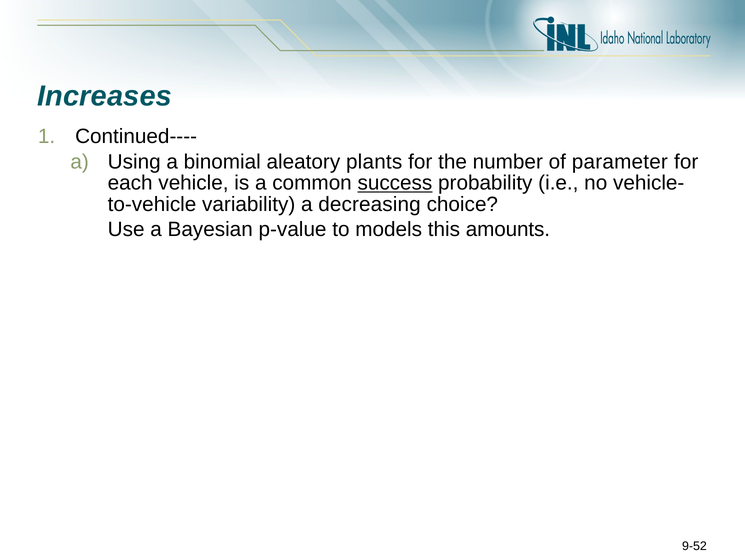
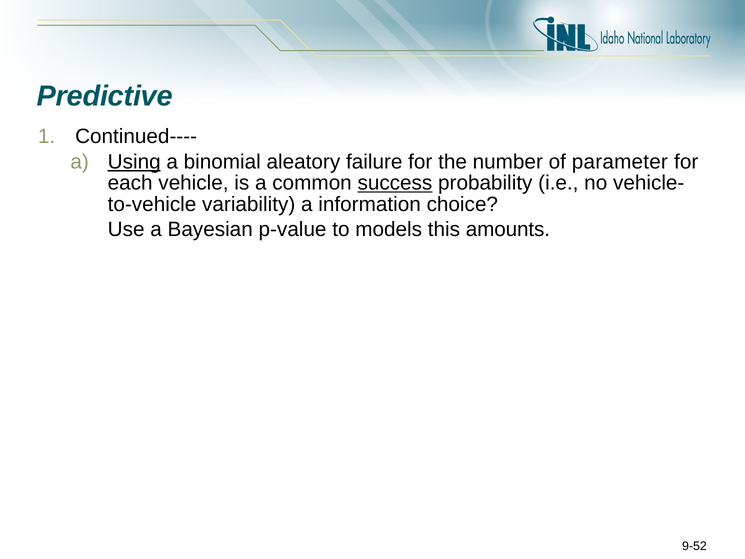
Increases: Increases -> Predictive
Using underline: none -> present
plants: plants -> failure
decreasing: decreasing -> information
